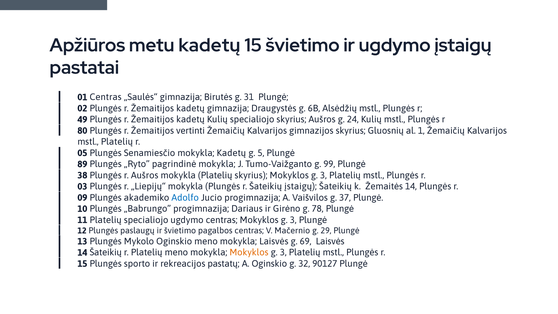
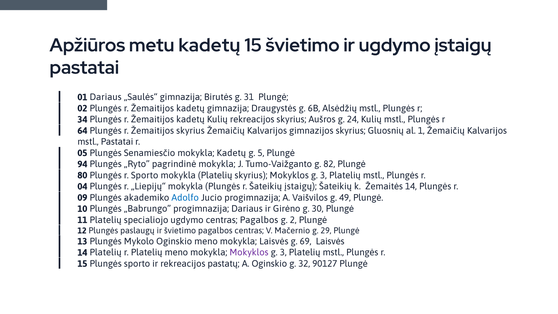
01 Centras: Centras -> Dariaus
49: 49 -> 34
Kulių specialiojo: specialiojo -> rekreacijos
80: 80 -> 64
Žemaitijos vertinti: vertinti -> skyrius
mstl Platelių: Platelių -> Pastatai
89: 89 -> 94
99: 99 -> 82
38: 38 -> 80
r Aušros: Aušros -> Sporto
03: 03 -> 04
37: 37 -> 49
78: 78 -> 30
centras Mokyklos: Mokyklos -> Pagalbos
3 at (293, 220): 3 -> 2
14 Šateikių: Šateikių -> Platelių
Mokyklos at (249, 252) colour: orange -> purple
